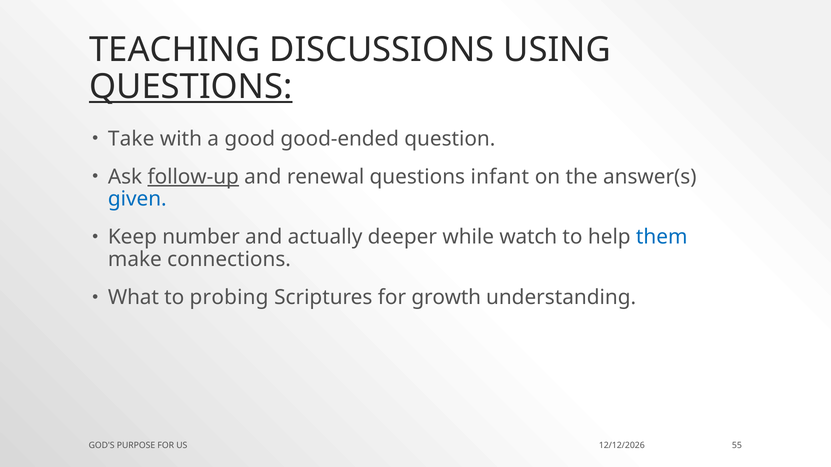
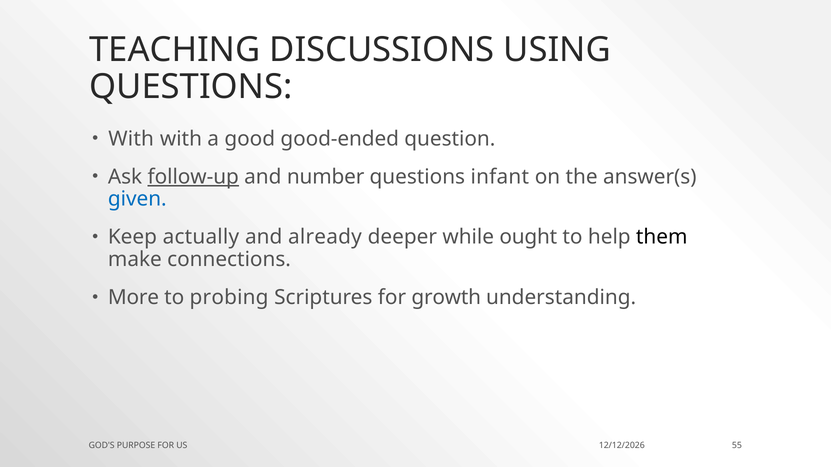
QUESTIONS at (191, 87) underline: present -> none
Take at (131, 139): Take -> With
renewal: renewal -> number
number: number -> actually
actually: actually -> already
watch: watch -> ought
them colour: blue -> black
What: What -> More
